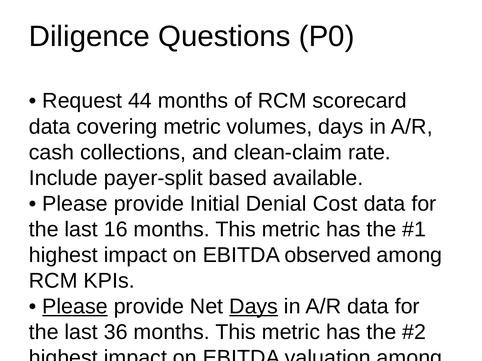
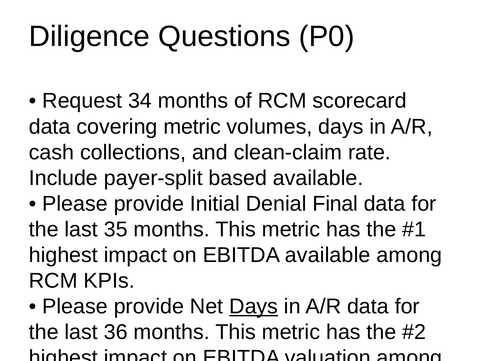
44: 44 -> 34
Denial Cost: Cost -> Final
16: 16 -> 35
EBITDA observed: observed -> available
Please at (75, 307) underline: present -> none
